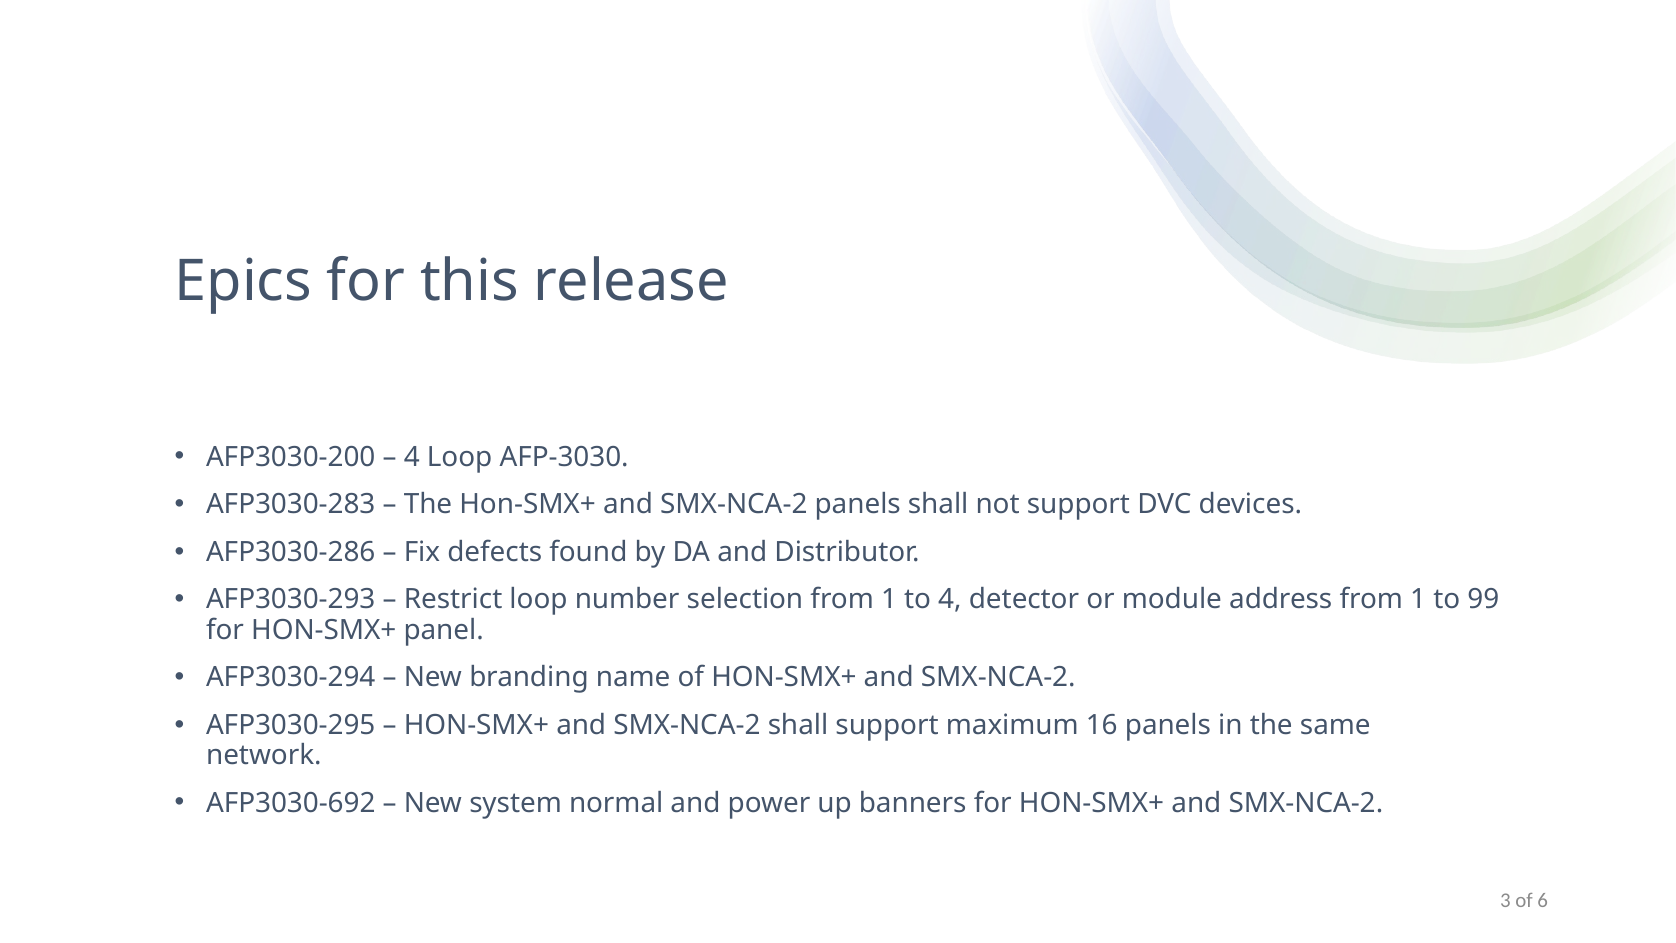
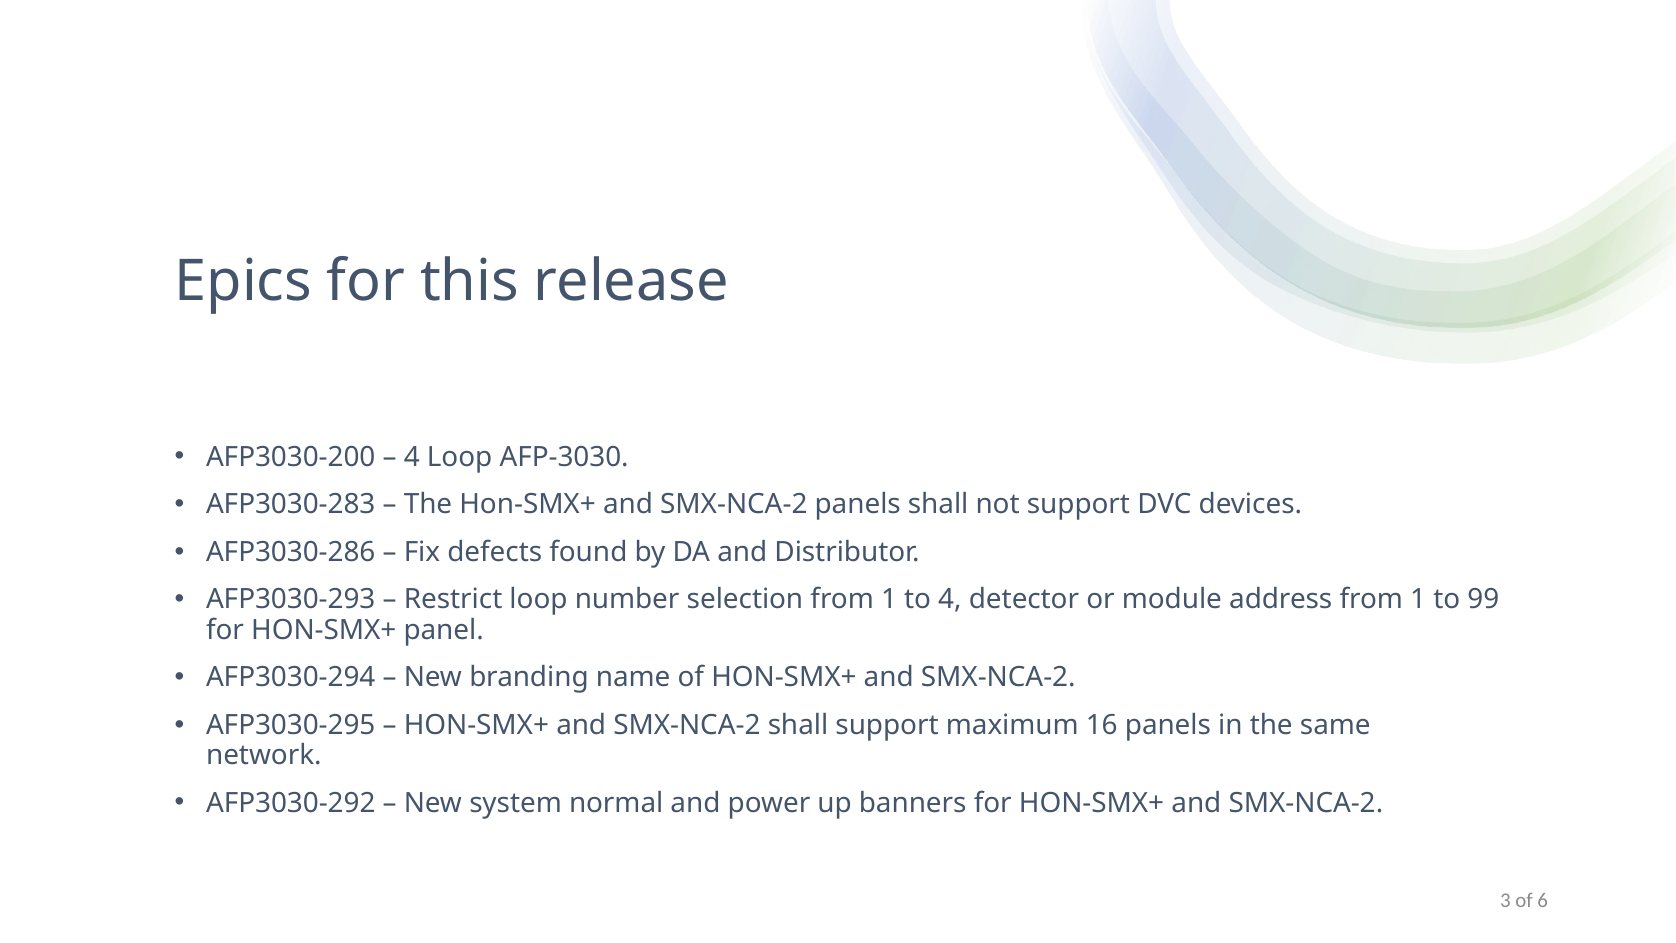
AFP3030-692: AFP3030-692 -> AFP3030-292
